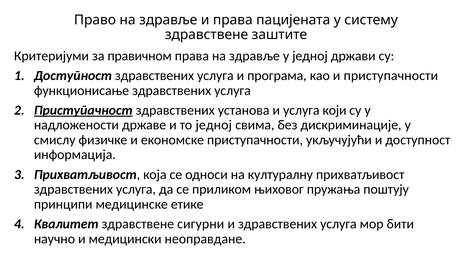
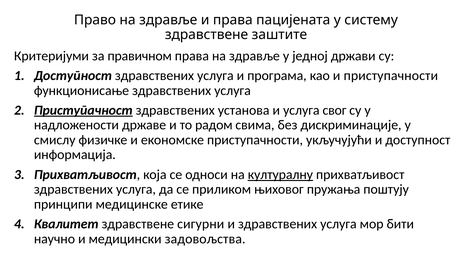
који: који -> свог
то једној: једној -> радом
културалну underline: none -> present
неоправдане: неоправдане -> задовољства
